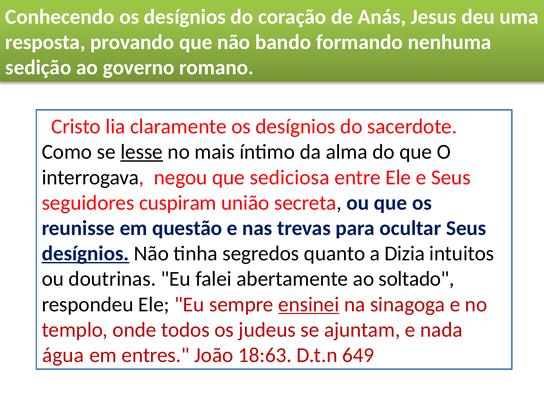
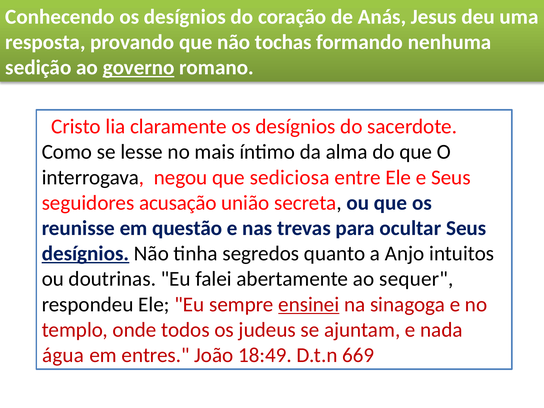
bando: bando -> tochas
governo underline: none -> present
lesse underline: present -> none
cuspiram: cuspiram -> acusação
Dizia: Dizia -> Anjo
soltado: soltado -> sequer
18:63: 18:63 -> 18:49
649: 649 -> 669
